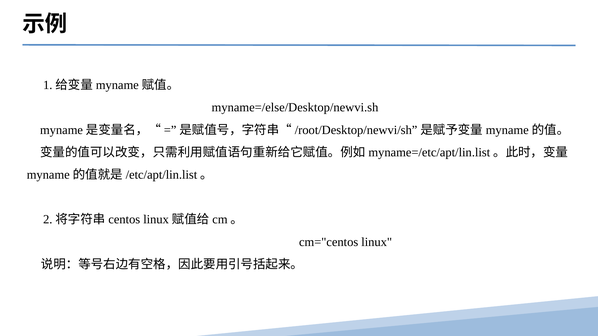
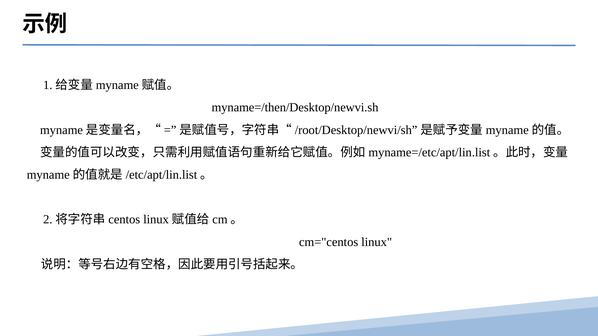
myname=/else/Desktop/newvi.sh: myname=/else/Desktop/newvi.sh -> myname=/then/Desktop/newvi.sh
